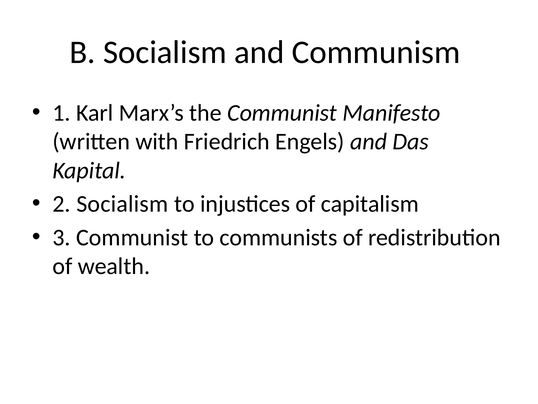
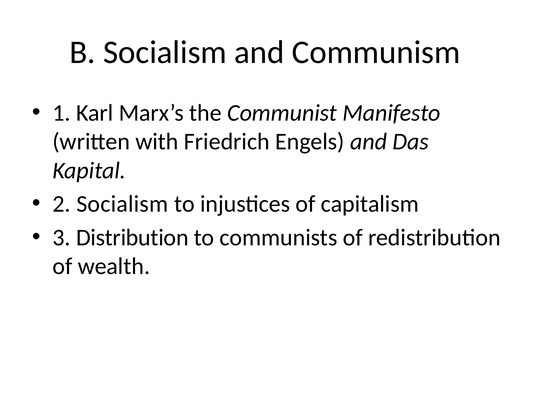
3 Communist: Communist -> Distribution
